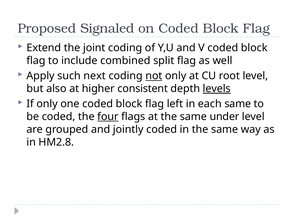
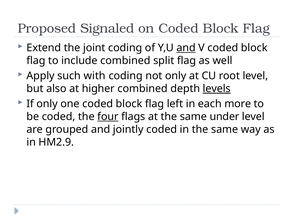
and at (186, 48) underline: none -> present
next: next -> with
not underline: present -> none
higher consistent: consistent -> combined
each same: same -> more
HM2.8: HM2.8 -> HM2.9
